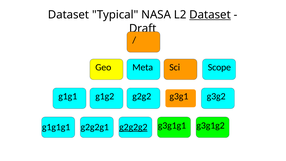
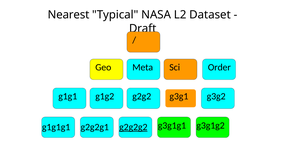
Dataset at (69, 15): Dataset -> Nearest
Dataset at (210, 15) underline: present -> none
Scope: Scope -> Order
